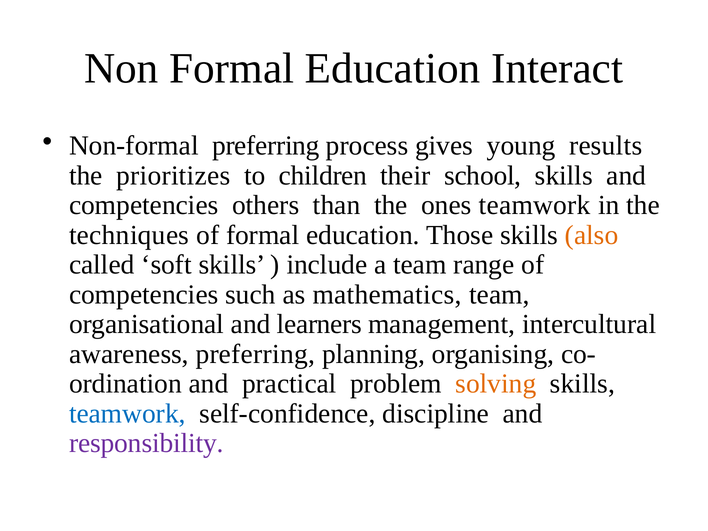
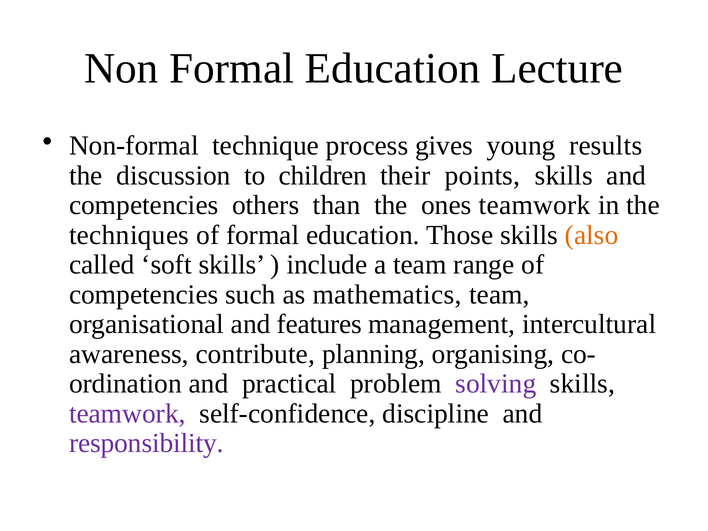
Interact: Interact -> Lecture
Non-formal preferring: preferring -> technique
prioritizes: prioritizes -> discussion
school: school -> points
learners: learners -> features
awareness preferring: preferring -> contribute
solving colour: orange -> purple
teamwork at (127, 414) colour: blue -> purple
